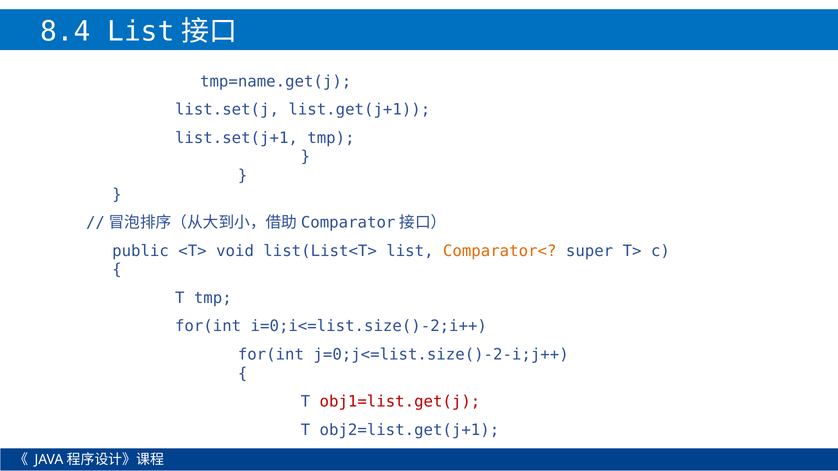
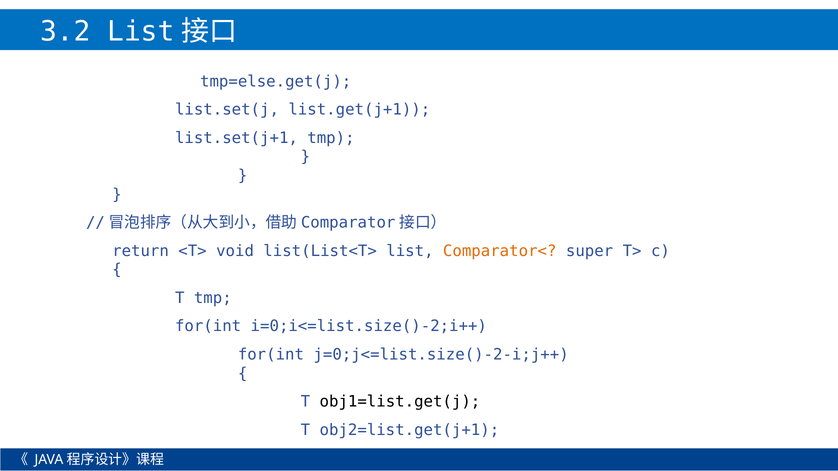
8.4: 8.4 -> 3.2
tmp=name.get(j: tmp=name.get(j -> tmp=else.get(j
public: public -> return
obj1=list.get(j colour: red -> black
